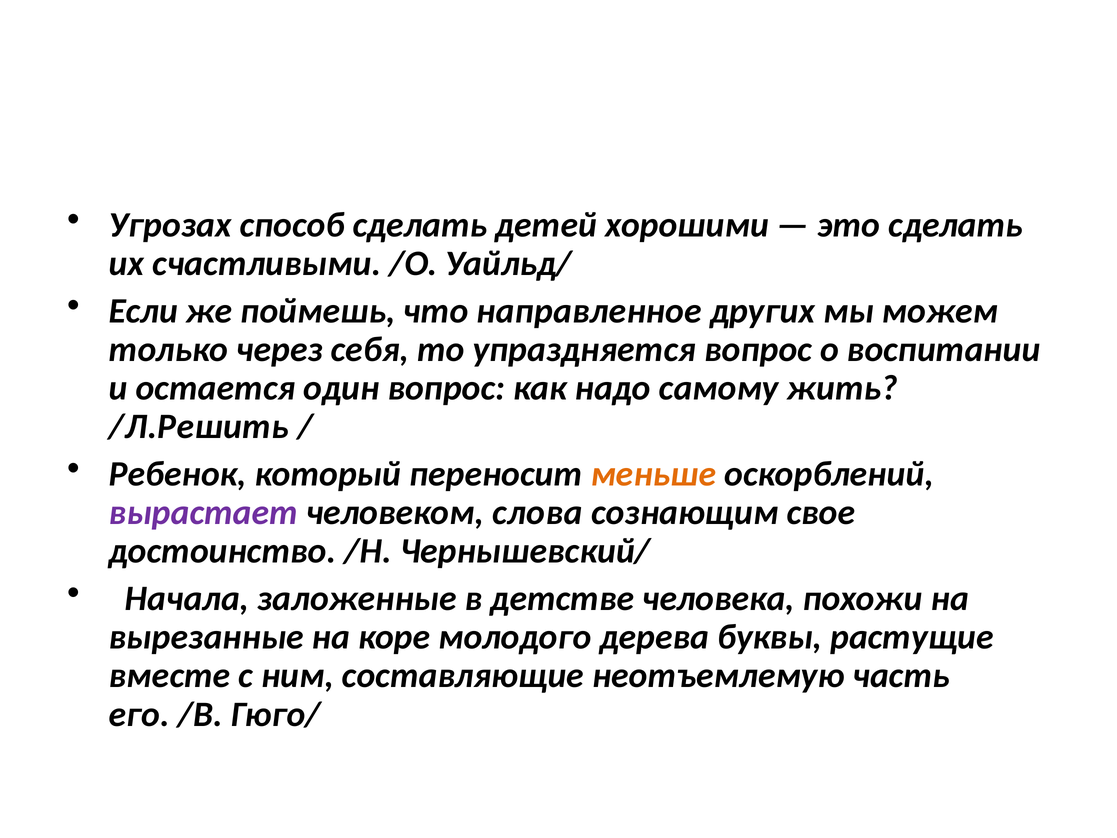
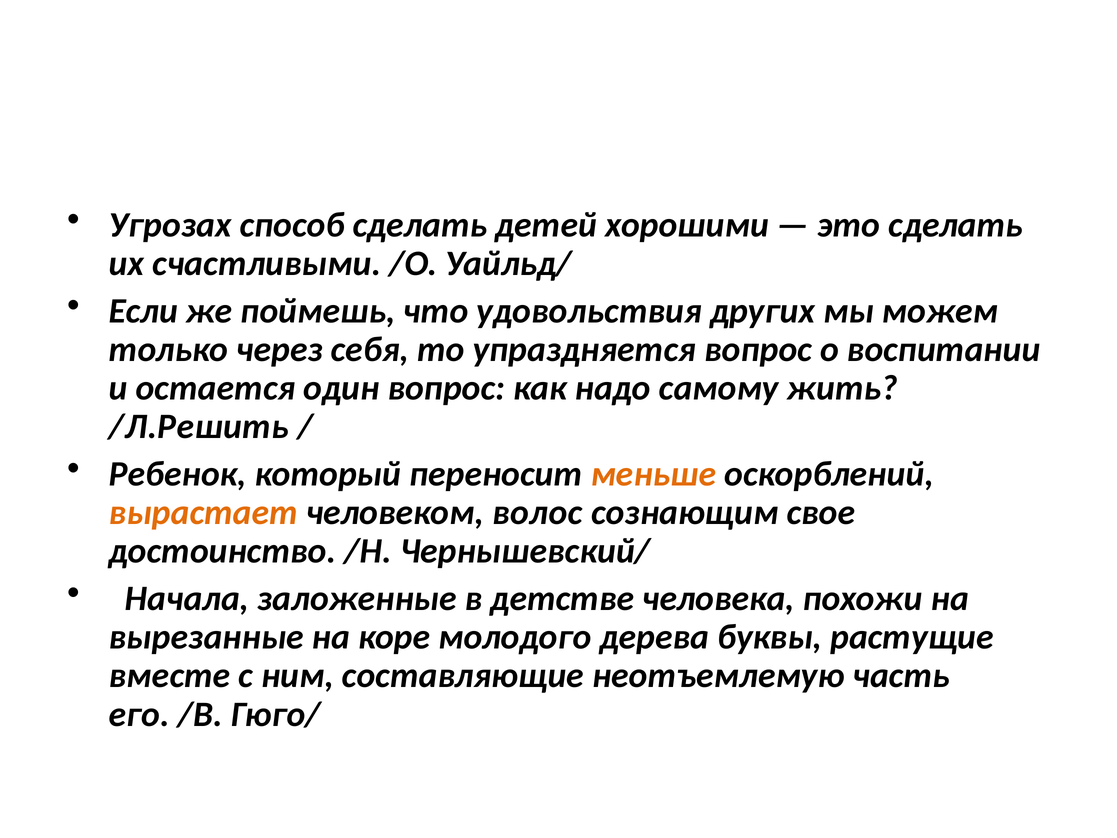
направленное: направленное -> удовольствия
вырастает colour: purple -> orange
слова: слова -> волос
